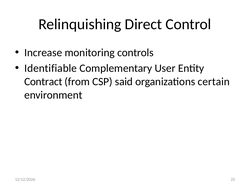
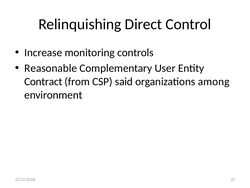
Identifiable: Identifiable -> Reasonable
certain: certain -> among
